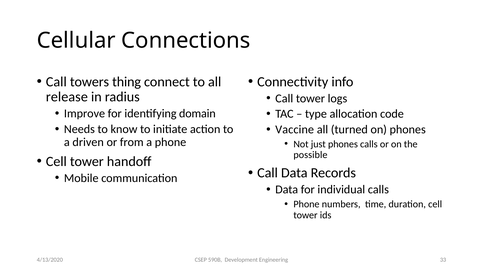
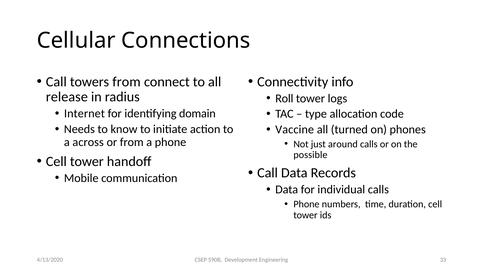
towers thing: thing -> from
Call at (284, 98): Call -> Roll
Improve: Improve -> Internet
driven: driven -> across
just phones: phones -> around
